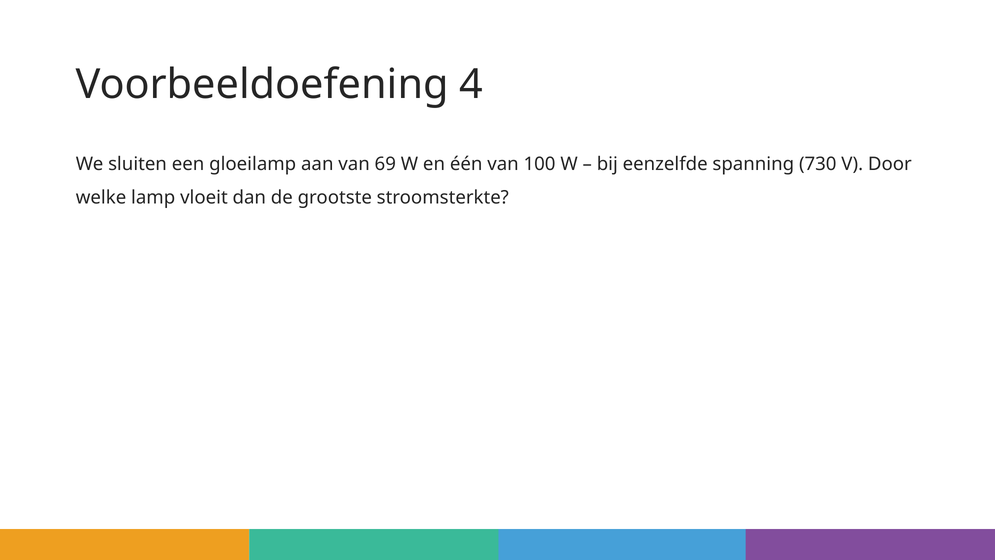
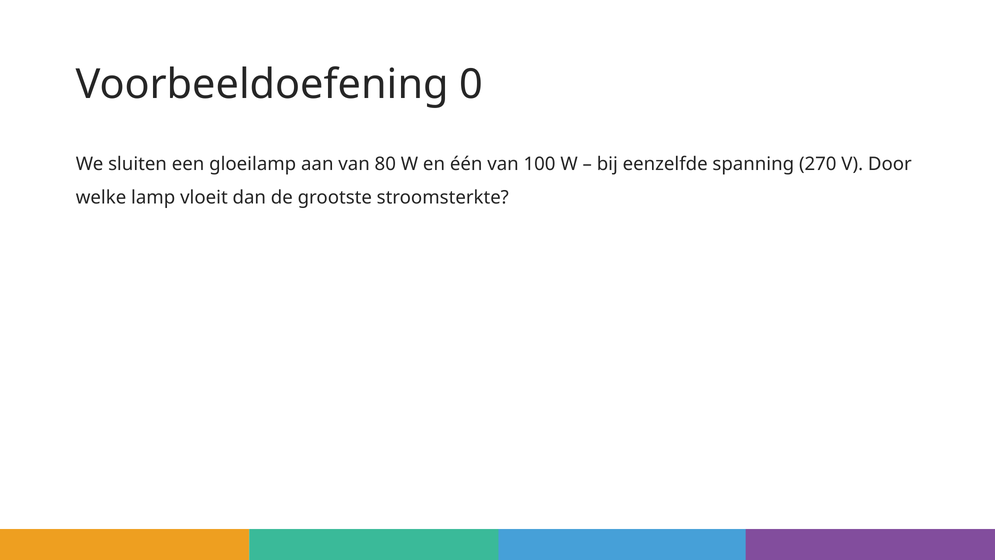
4: 4 -> 0
69: 69 -> 80
730: 730 -> 270
